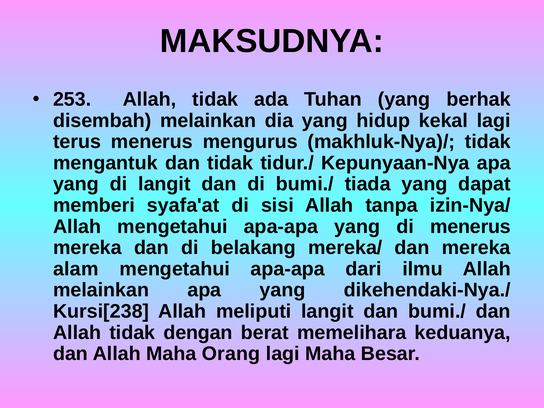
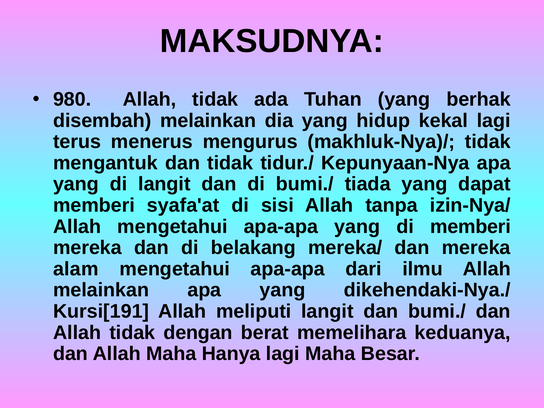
253: 253 -> 980
di menerus: menerus -> memberi
Kursi[238: Kursi[238 -> Kursi[191
Orang: Orang -> Hanya
